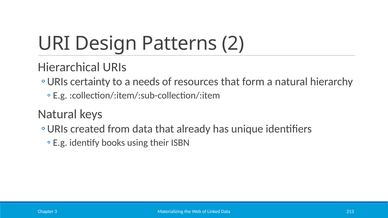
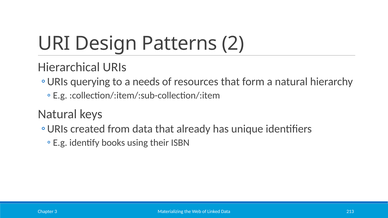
certainty: certainty -> querying
